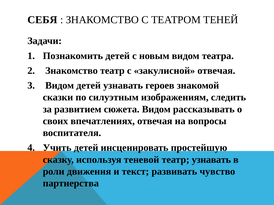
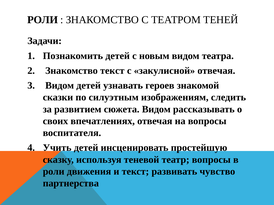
СЕБЯ at (42, 20): СЕБЯ -> РОЛИ
Знакомство театр: театр -> текст
театр узнавать: узнавать -> вопросы
